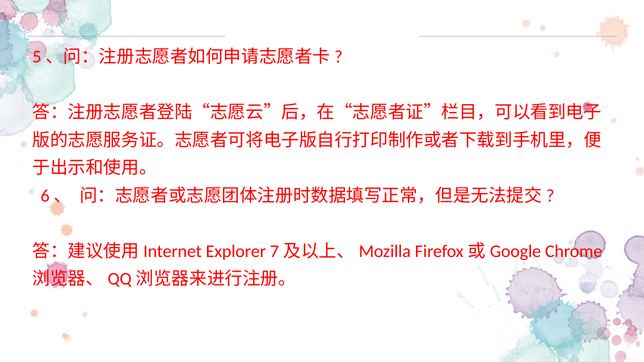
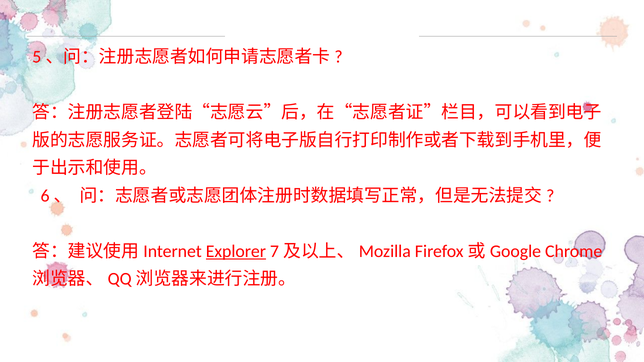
Explorer underline: none -> present
